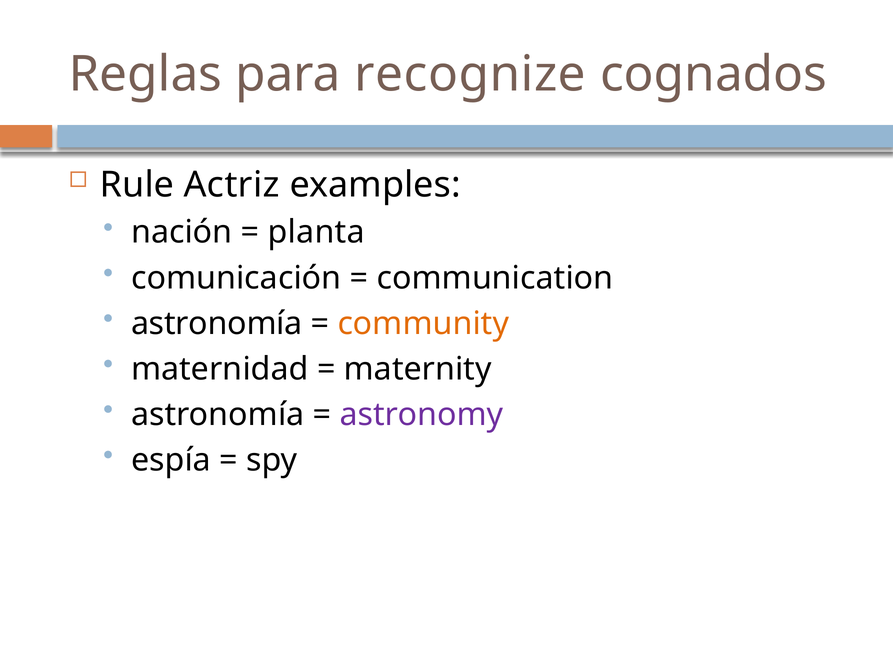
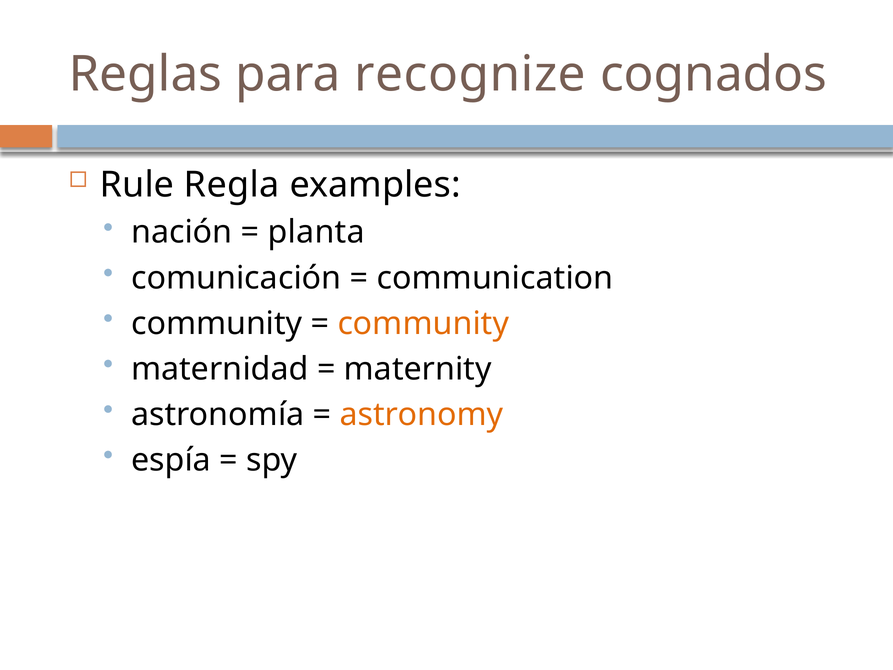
Actriz: Actriz -> Regla
astronomía at (217, 323): astronomía -> community
astronomy colour: purple -> orange
